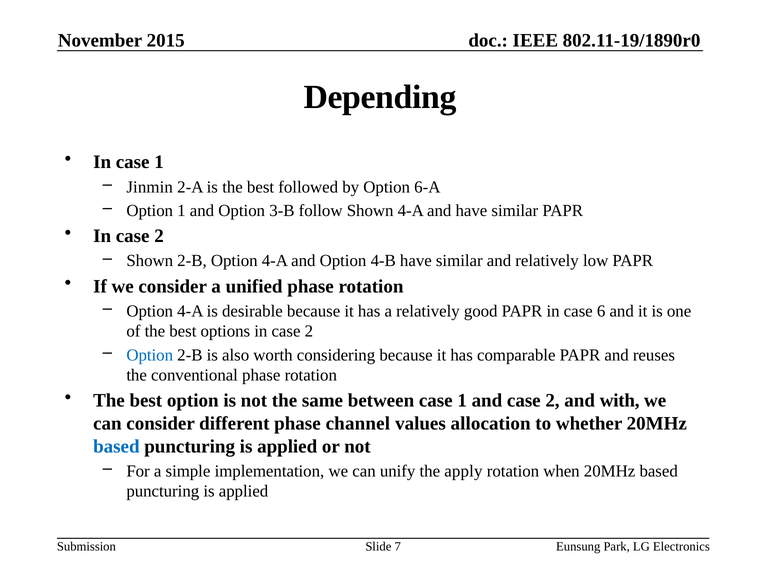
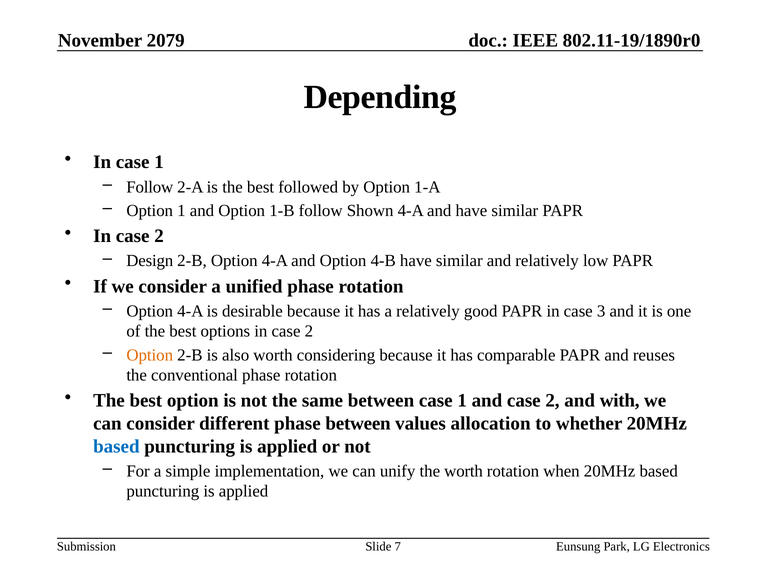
2015: 2015 -> 2079
Jinmin at (150, 187): Jinmin -> Follow
6-A: 6-A -> 1-A
3-B: 3-B -> 1-B
Shown at (150, 261): Shown -> Design
6: 6 -> 3
Option at (150, 355) colour: blue -> orange
phase channel: channel -> between
the apply: apply -> worth
